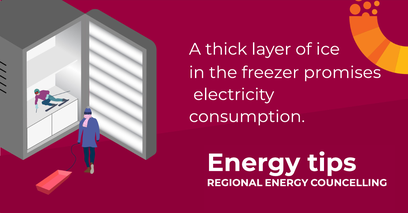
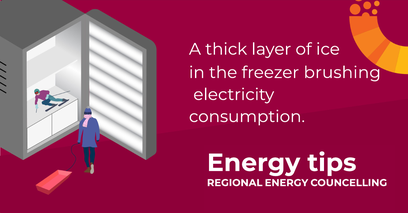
promises: promises -> brushing
